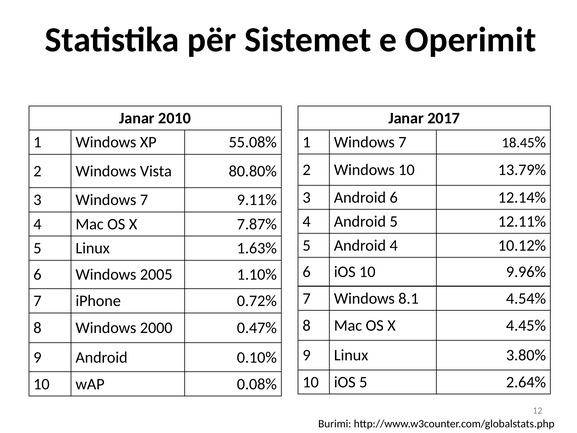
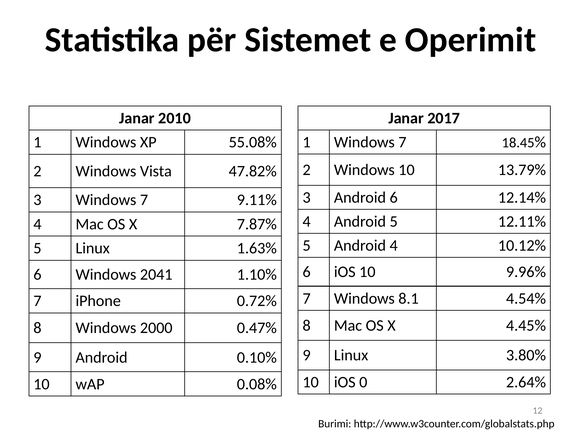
80.80%: 80.80% -> 47.82%
2005: 2005 -> 2041
iOS 5: 5 -> 0
